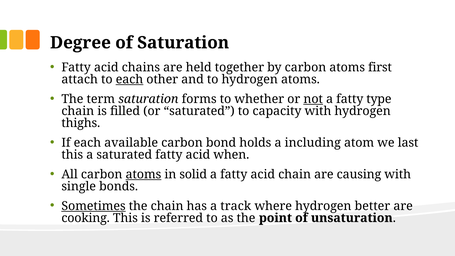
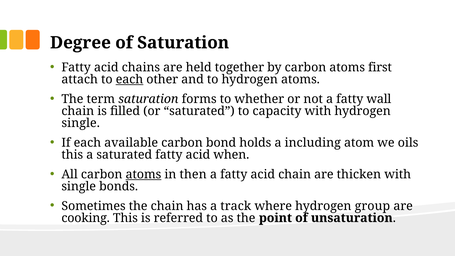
not underline: present -> none
type: type -> wall
thighs at (81, 123): thighs -> single
last: last -> oils
solid: solid -> then
causing: causing -> thicken
Sometimes underline: present -> none
better: better -> group
